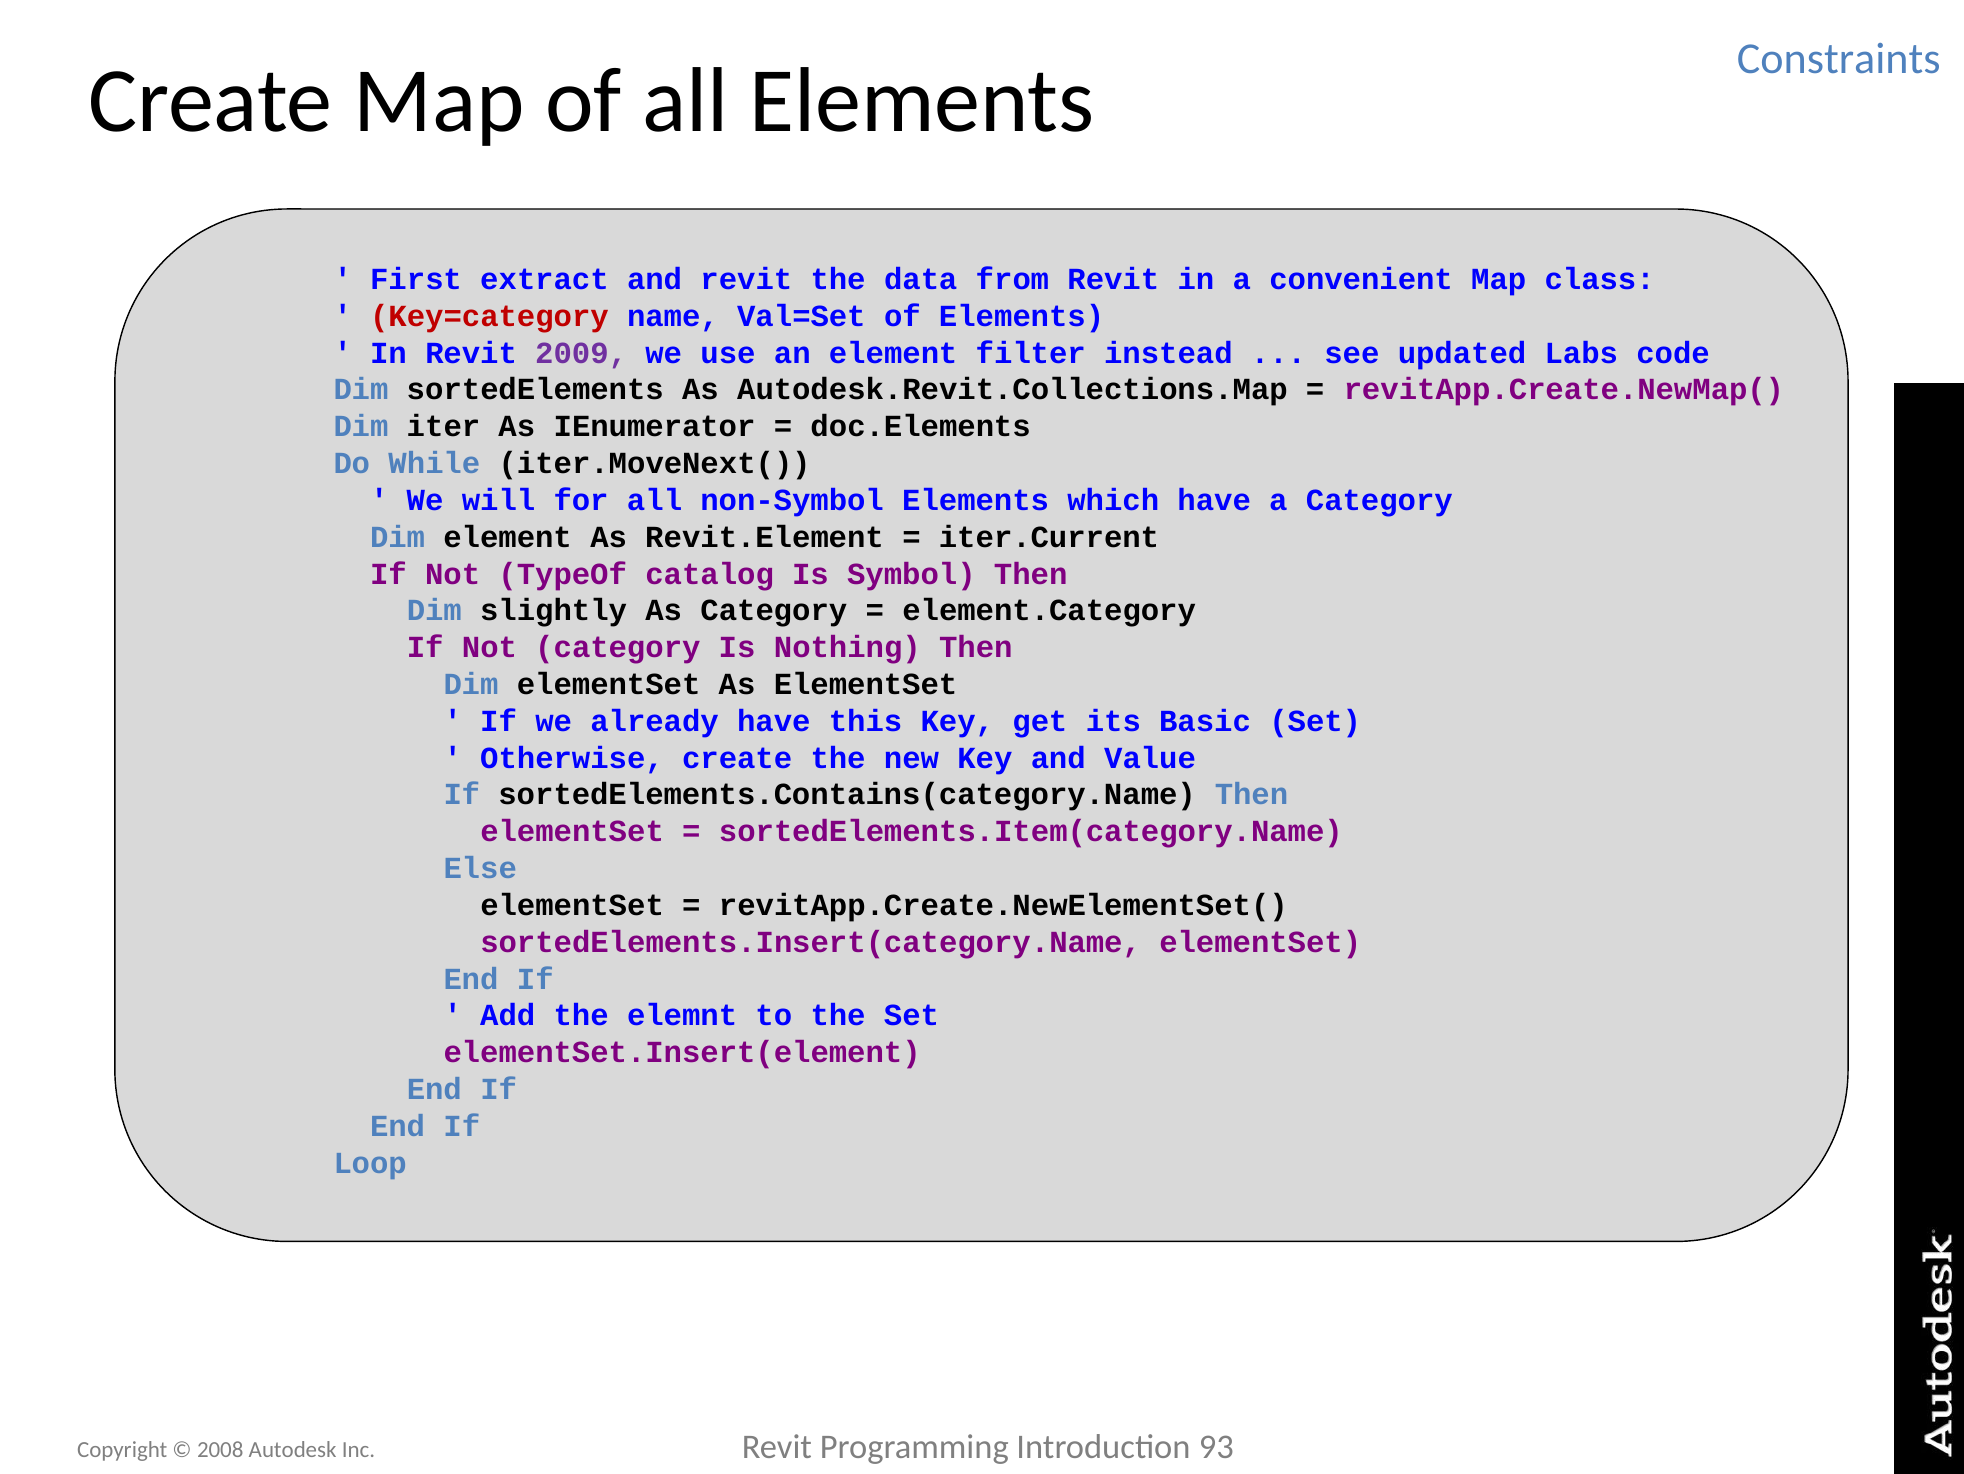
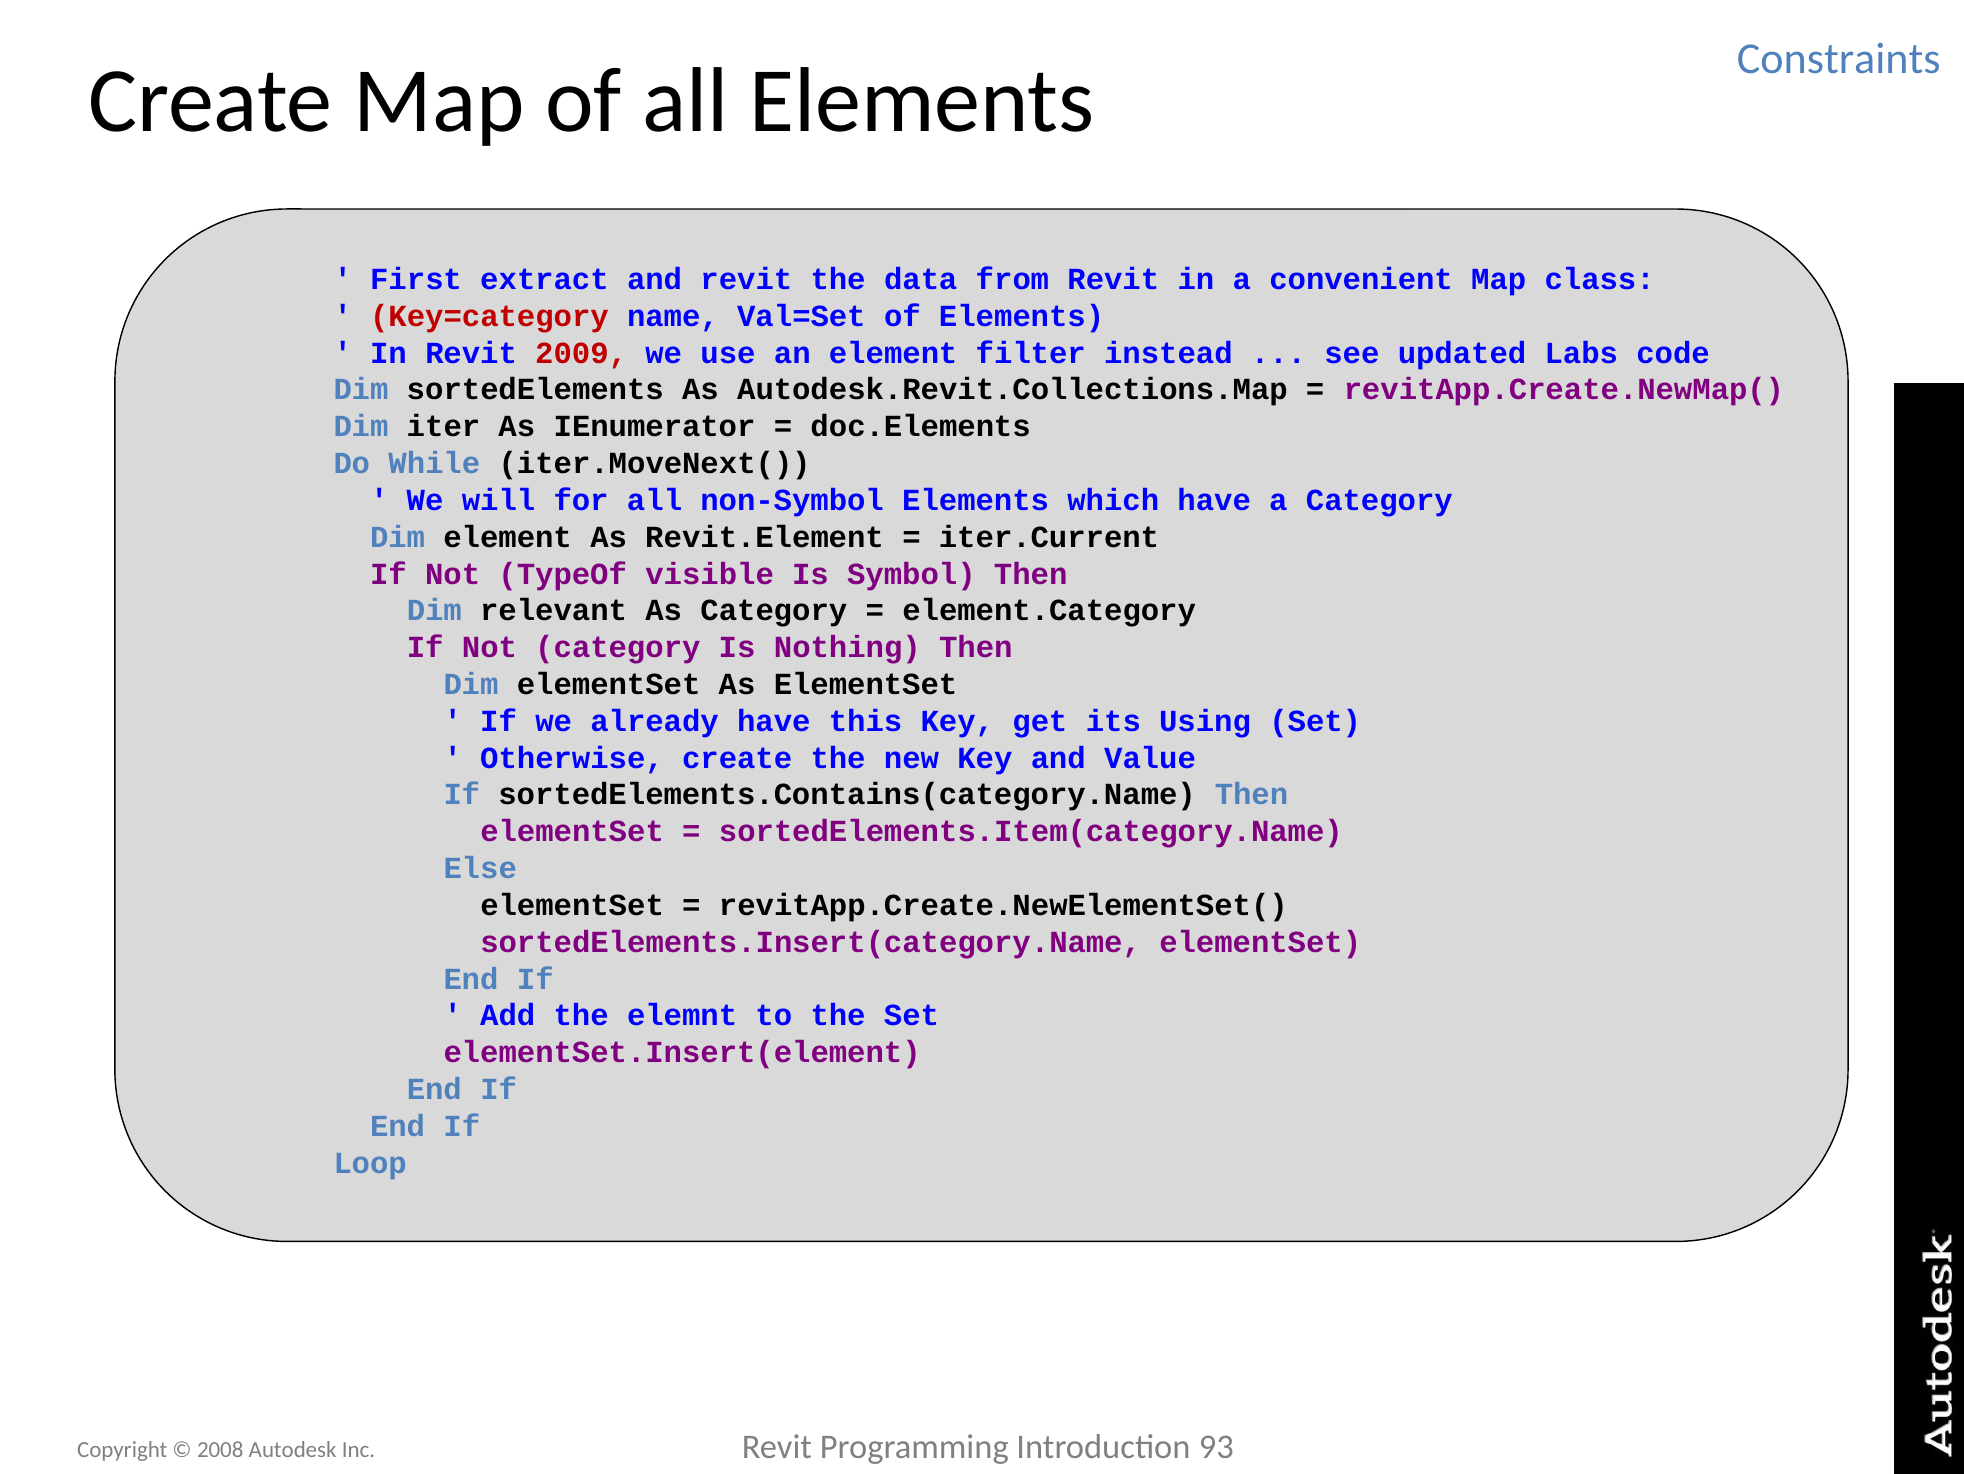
2009 colour: purple -> red
catalog: catalog -> visible
slightly: slightly -> relevant
Basic: Basic -> Using
